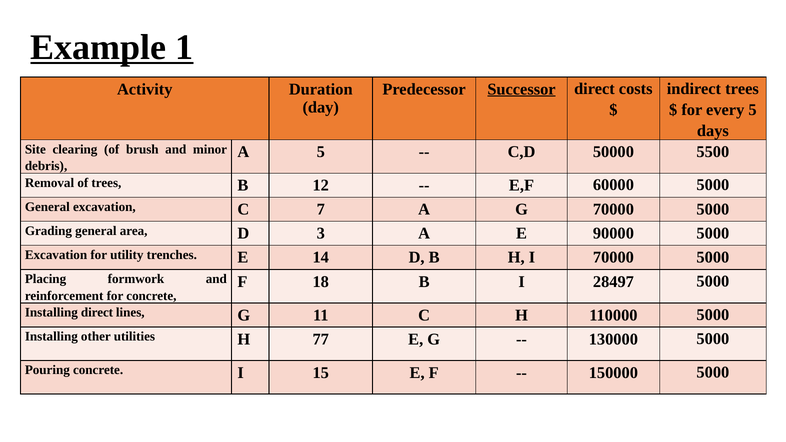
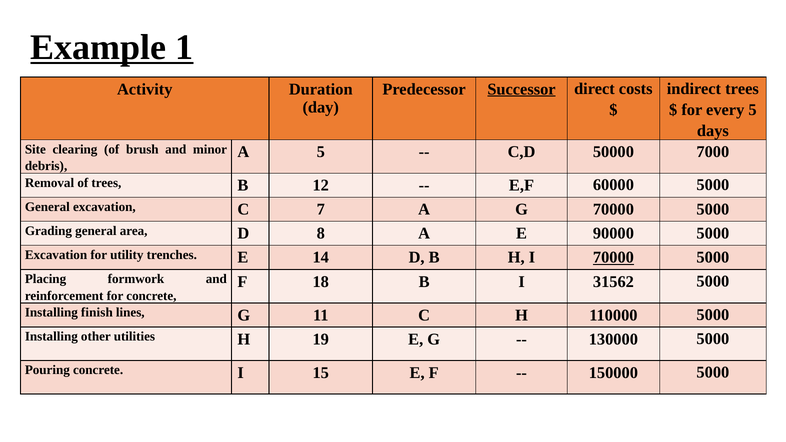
5500: 5500 -> 7000
3: 3 -> 8
70000 at (613, 258) underline: none -> present
28497: 28497 -> 31562
Installing direct: direct -> finish
77: 77 -> 19
